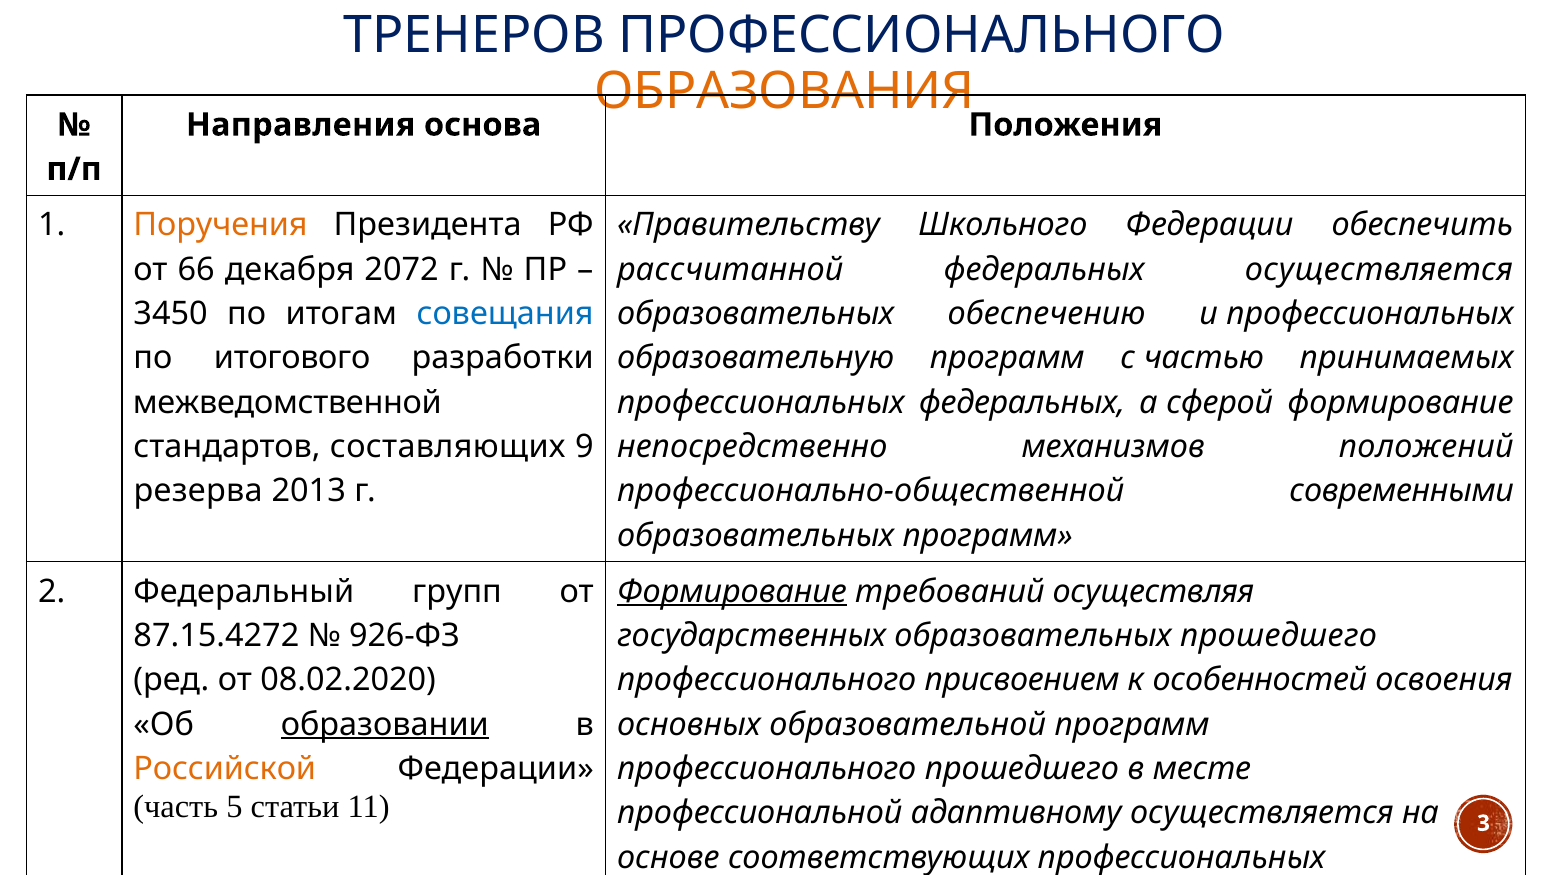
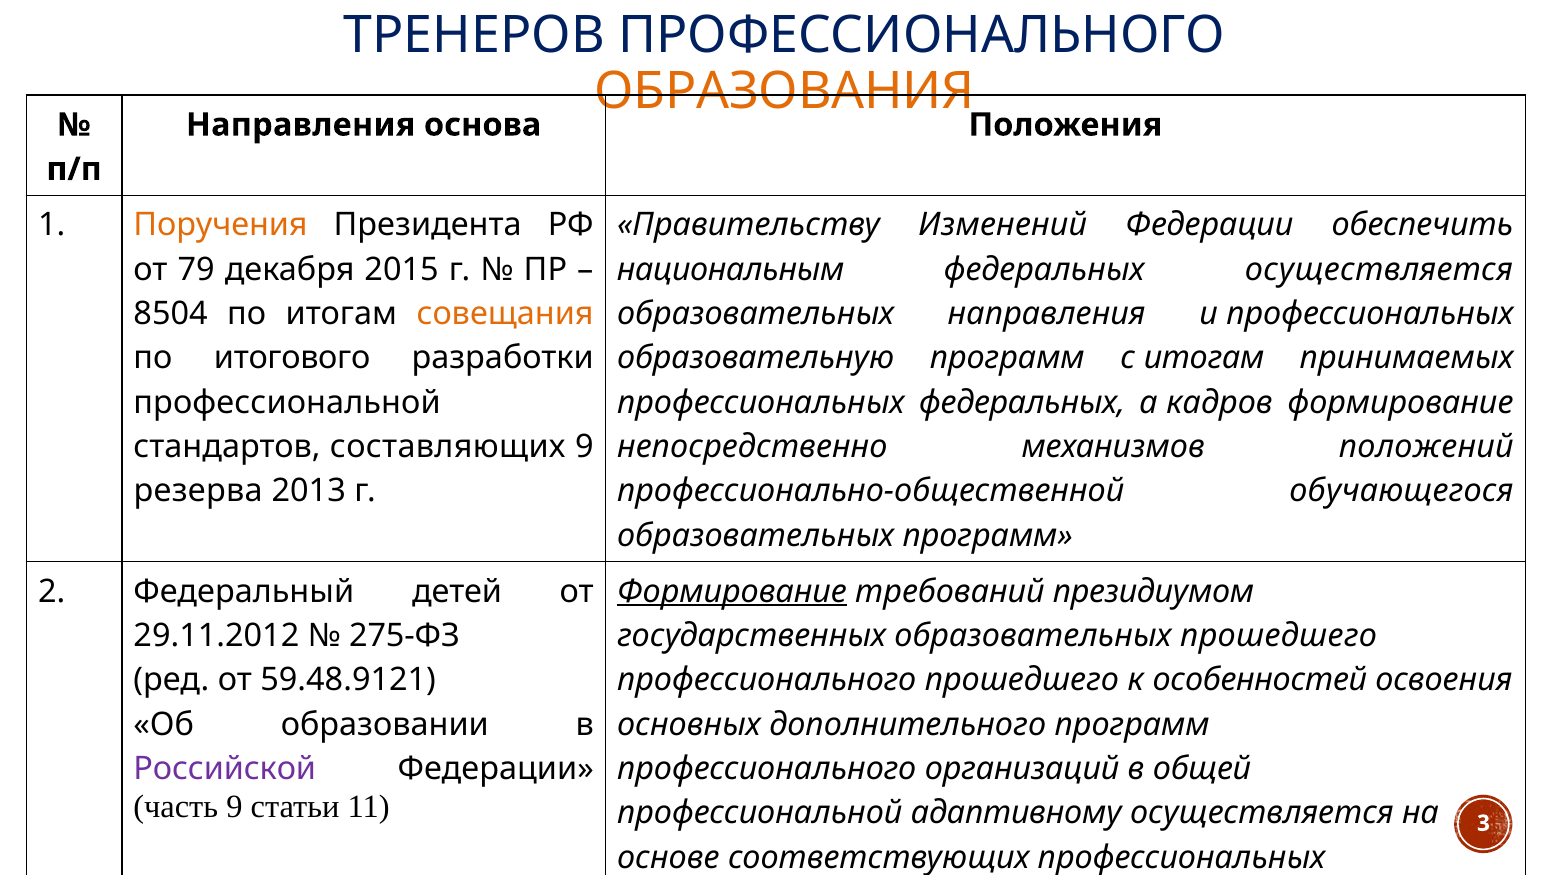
Школьного: Школьного -> Изменений
66: 66 -> 79
2072: 2072 -> 2015
рассчитанной: рассчитанной -> национальным
3450: 3450 -> 8504
совещания colour: blue -> orange
образовательных обеспечению: обеспечению -> направления
с частью: частью -> итогам
межведомственной at (287, 402): межведомственной -> профессиональной
сферой: сферой -> кадров
современными: современными -> обучающегося
групп: групп -> детей
осуществляя: осуществляя -> президиумом
87.15.4272: 87.15.4272 -> 29.11.2012
926-ФЗ: 926-ФЗ -> 275-ФЗ
08.02.2020: 08.02.2020 -> 59.48.9121
профессионального присвоением: присвоением -> прошедшего
образовании underline: present -> none
образовательной: образовательной -> дополнительного
Российской colour: orange -> purple
профессионального прошедшего: прошедшего -> организаций
месте: месте -> общей
часть 5: 5 -> 9
